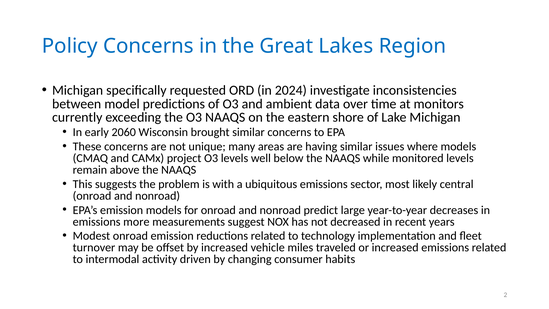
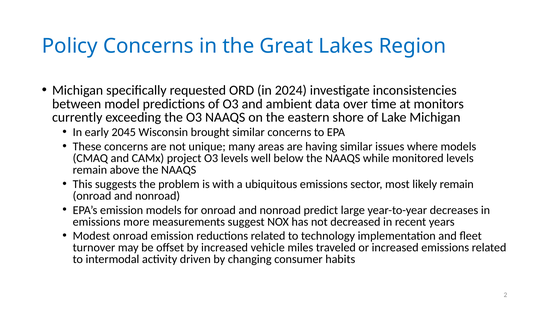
2060: 2060 -> 2045
likely central: central -> remain
